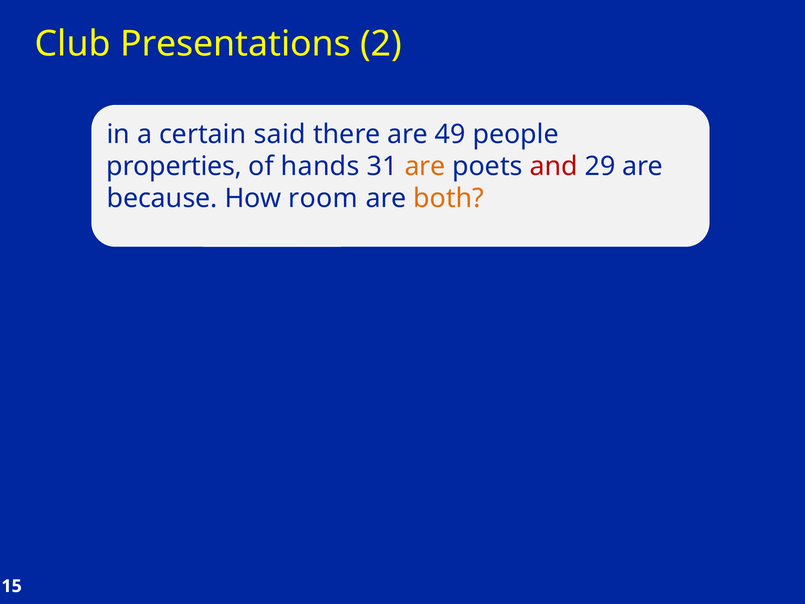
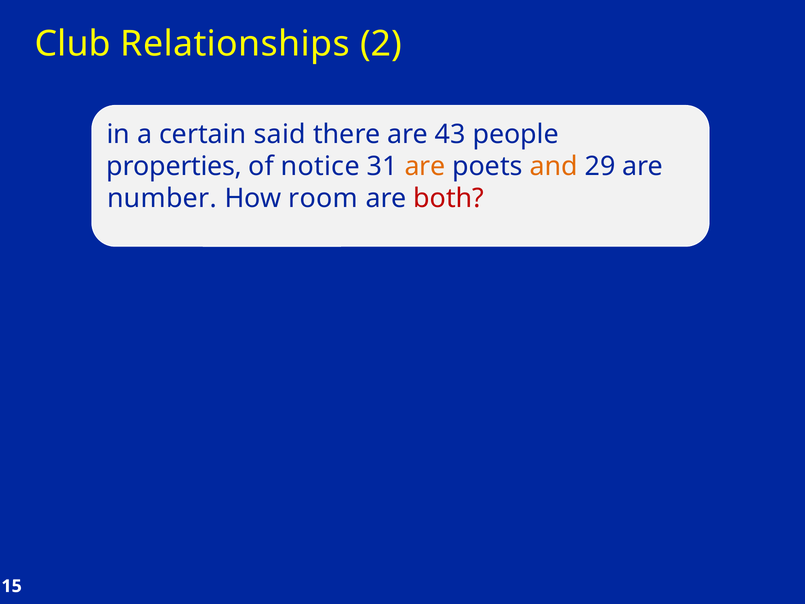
Presentations: Presentations -> Relationships
49: 49 -> 43
hands: hands -> notice
and colour: red -> orange
because: because -> number
both colour: orange -> red
